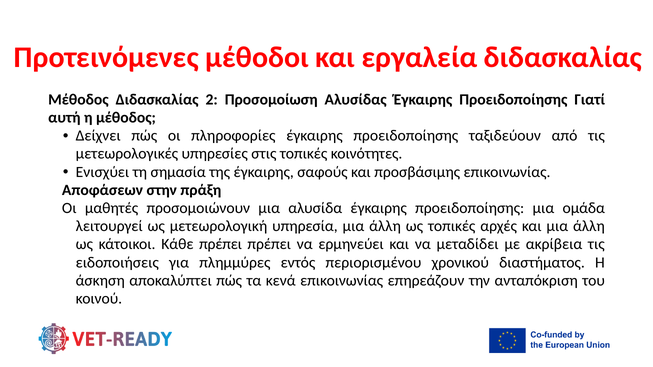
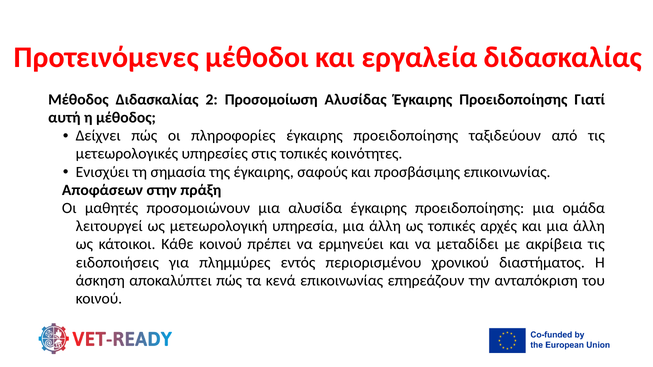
Κάθε πρέπει: πρέπει -> κοινού
